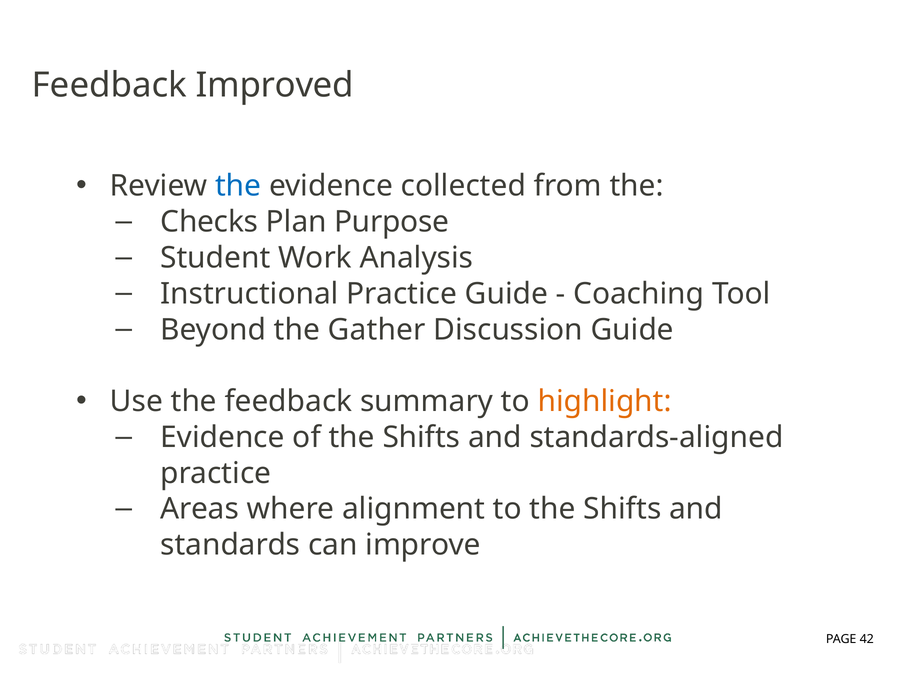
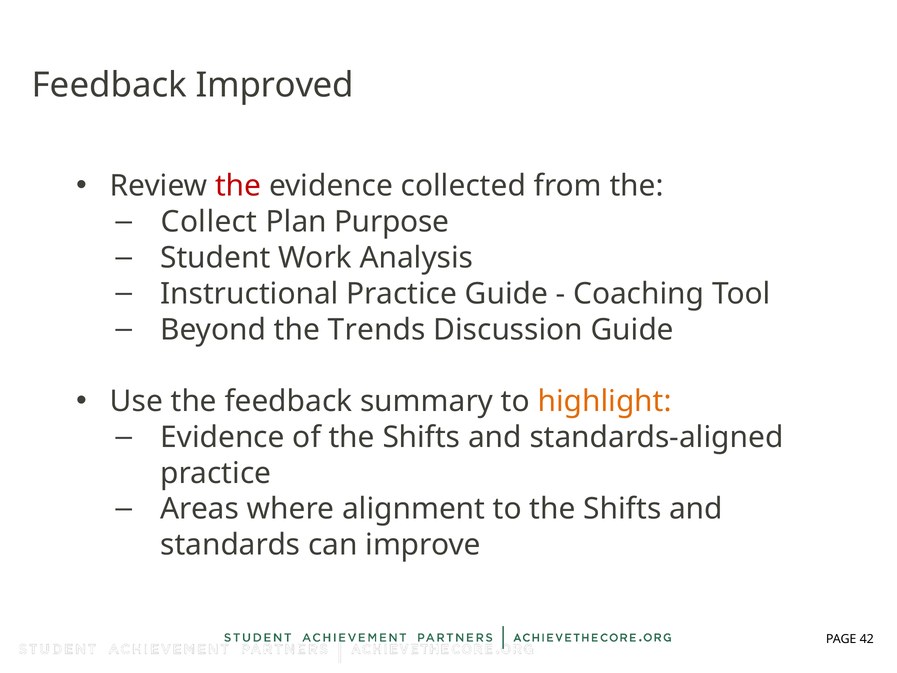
the at (238, 186) colour: blue -> red
Checks: Checks -> Collect
Gather: Gather -> Trends
